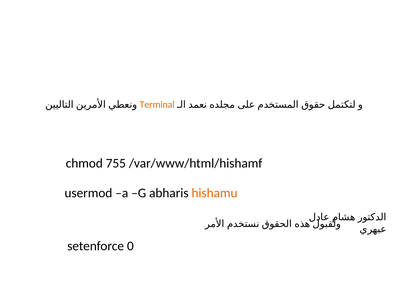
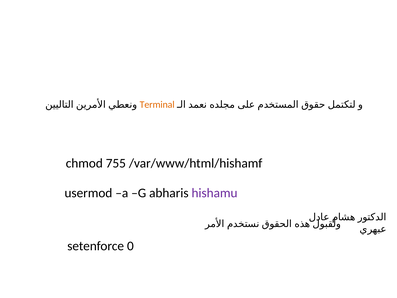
hishamu colour: orange -> purple
